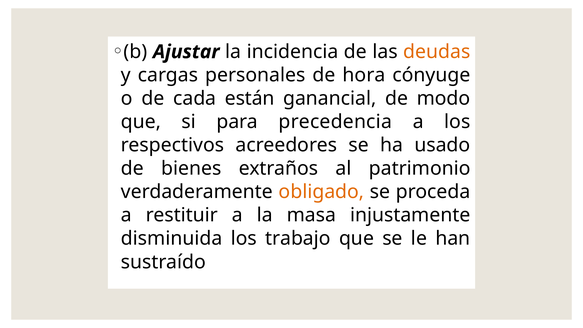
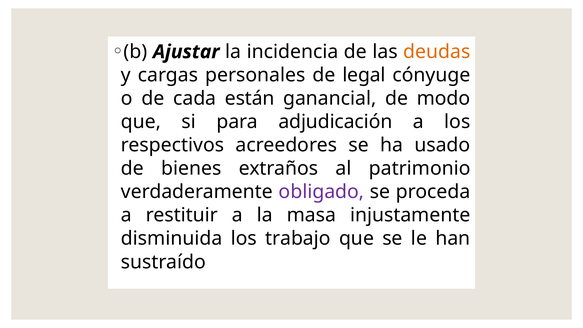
hora: hora -> legal
precedencia: precedencia -> adjudicación
obligado colour: orange -> purple
